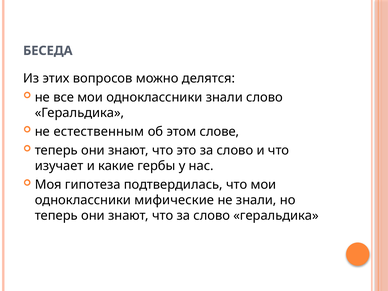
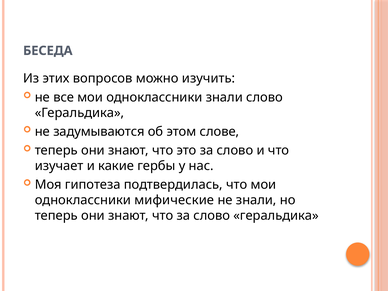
делятся: делятся -> изучить
естественным: естественным -> задумываются
